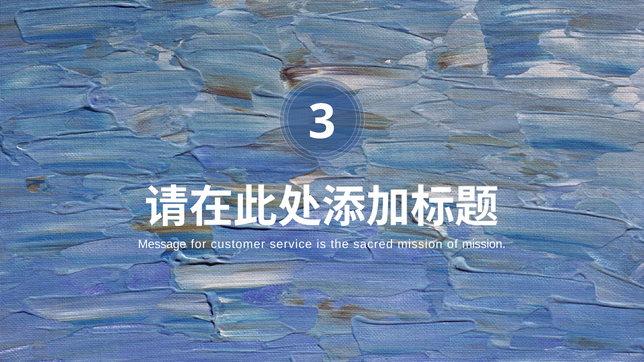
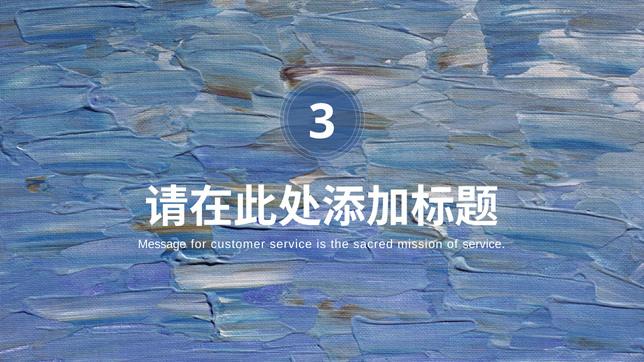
of mission: mission -> service
